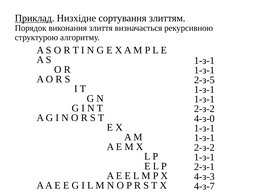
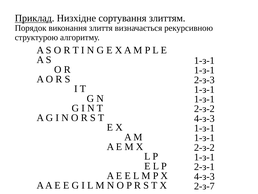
2-з-5: 2-з-5 -> 2-з-3
4-з-0 at (204, 118): 4-з-0 -> 4-з-3
4-з-7: 4-з-7 -> 2-з-7
